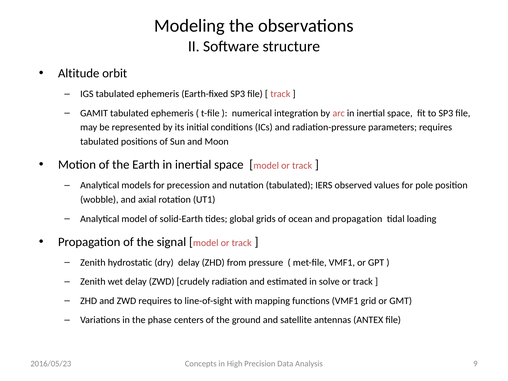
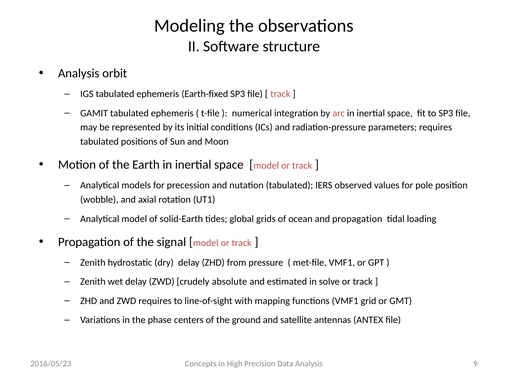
Altitude at (79, 73): Altitude -> Analysis
radiation: radiation -> absolute
